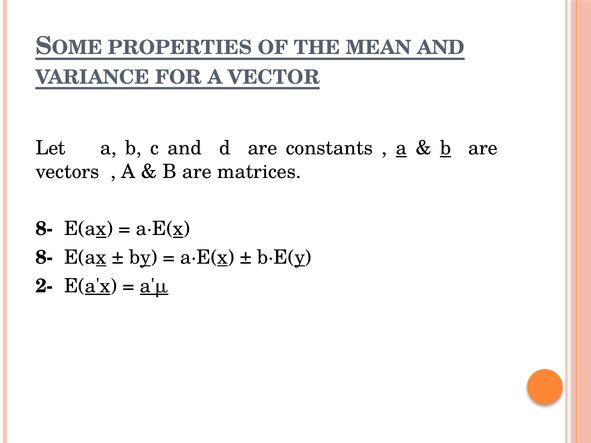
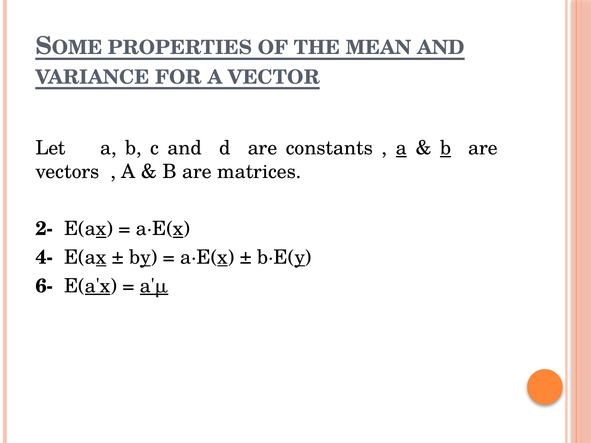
8- at (44, 229): 8- -> 2-
8- at (44, 257): 8- -> 4-
2-: 2- -> 6-
